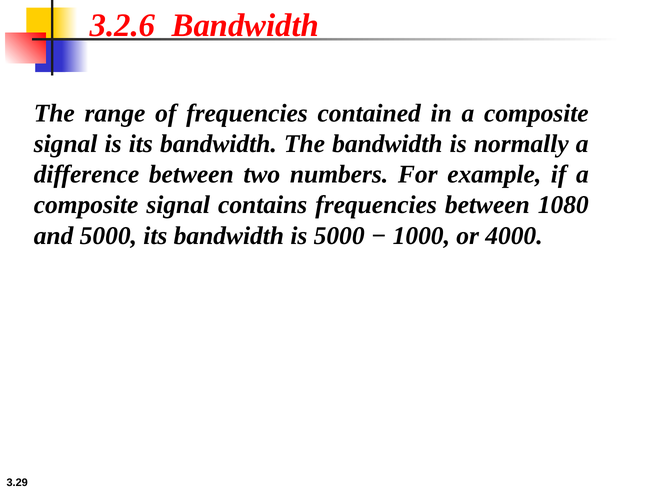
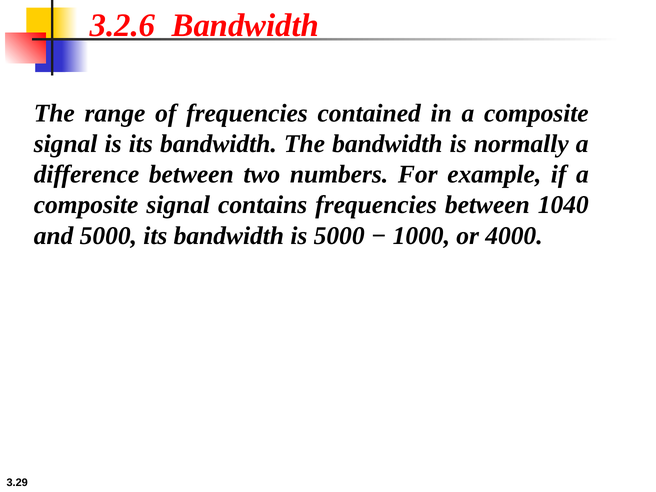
1080: 1080 -> 1040
